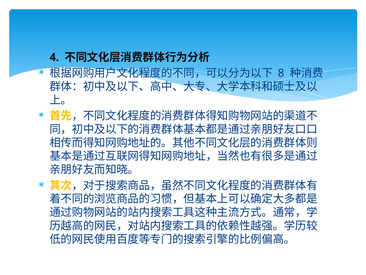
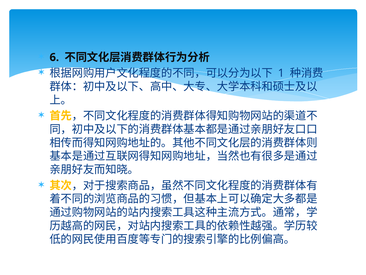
4: 4 -> 6
8: 8 -> 1
